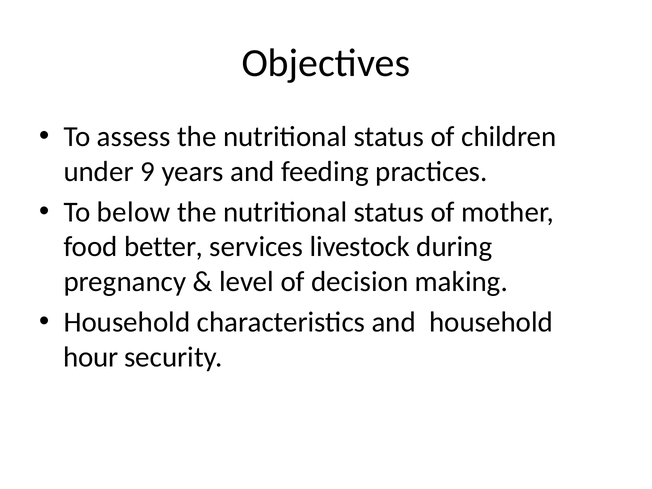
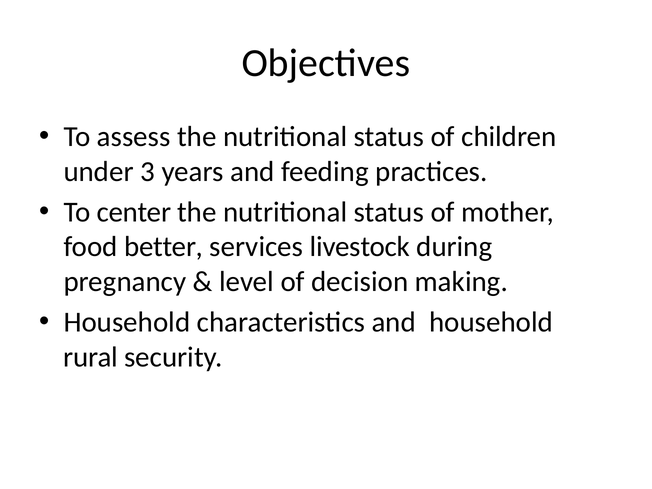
9: 9 -> 3
below: below -> center
hour: hour -> rural
